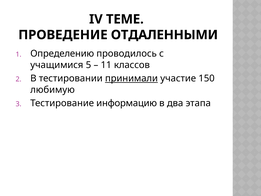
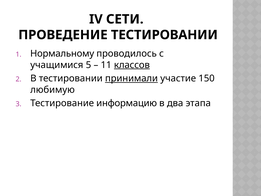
ТЕМЕ: ТЕМЕ -> СЕТИ
ПРОВЕДЕНИЕ ОТДАЛЕННЫМИ: ОТДАЛЕННЫМИ -> ТЕСТИРОВАНИИ
Определению: Определению -> Нормальному
классов underline: none -> present
